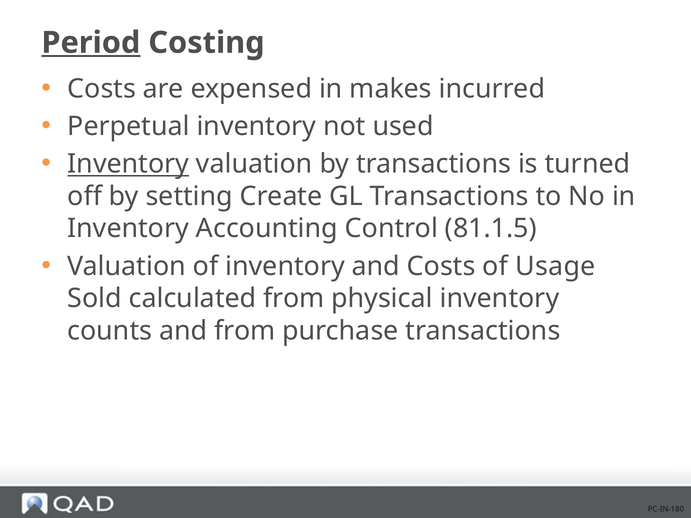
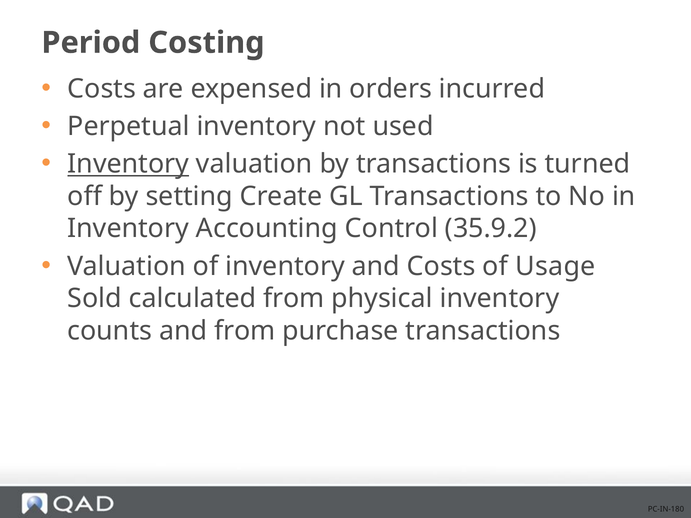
Period underline: present -> none
makes: makes -> orders
81.1.5: 81.1.5 -> 35.9.2
